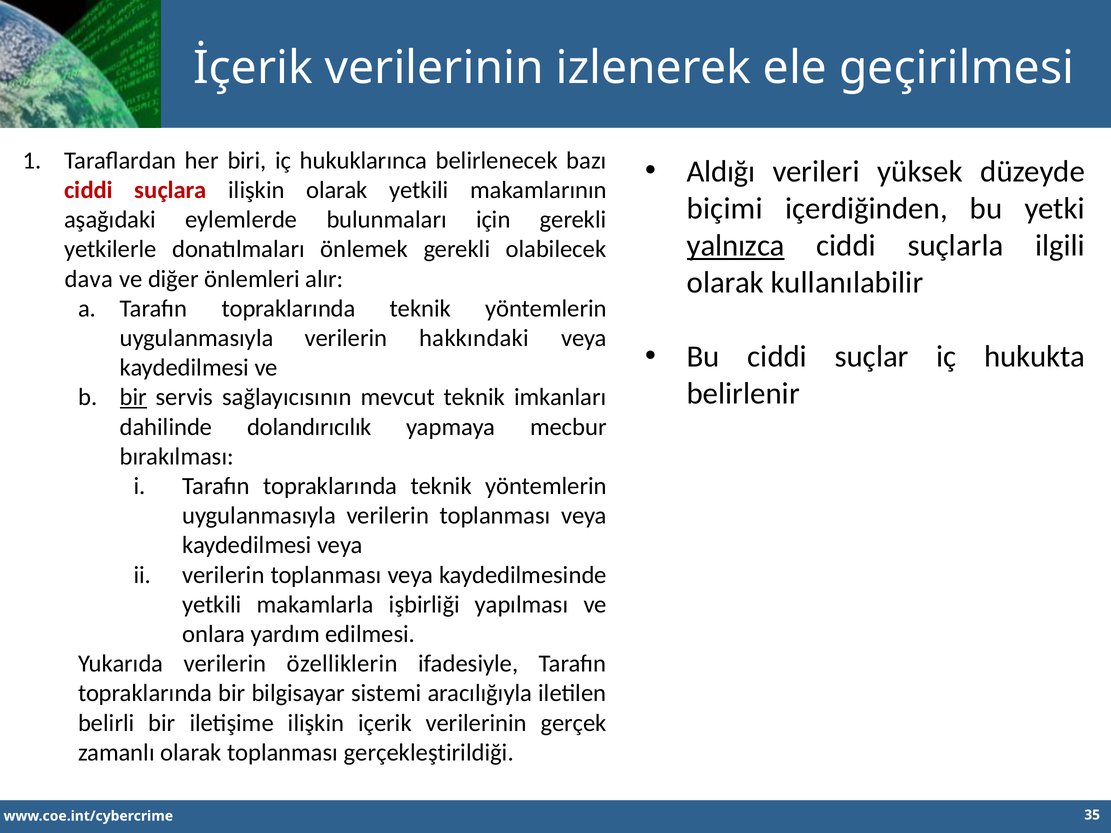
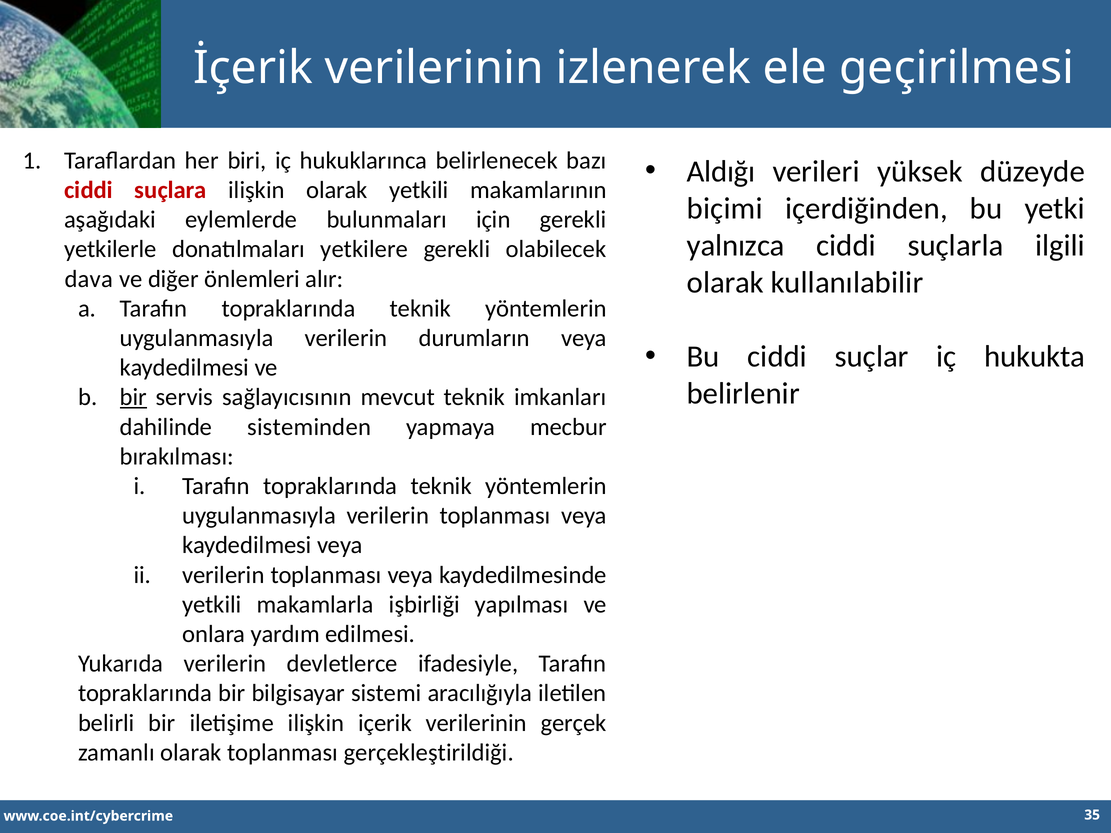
yalnızca underline: present -> none
önlemek: önlemek -> yetkilere
hakkındaki: hakkındaki -> durumların
dolandırıcılık: dolandırıcılık -> sisteminden
özelliklerin: özelliklerin -> devletlerce
